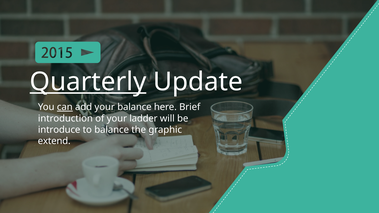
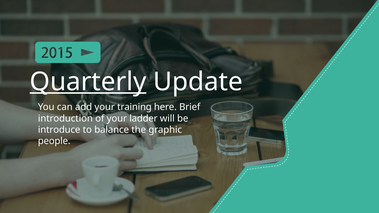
can underline: present -> none
your balance: balance -> training
extend: extend -> people
